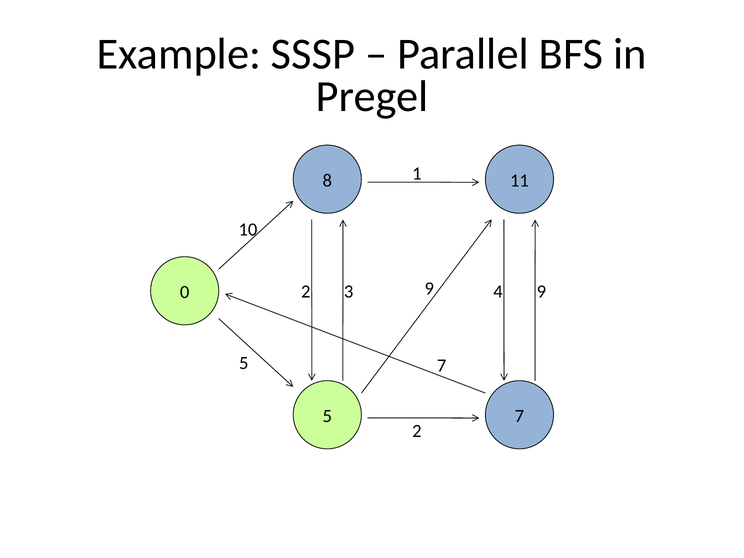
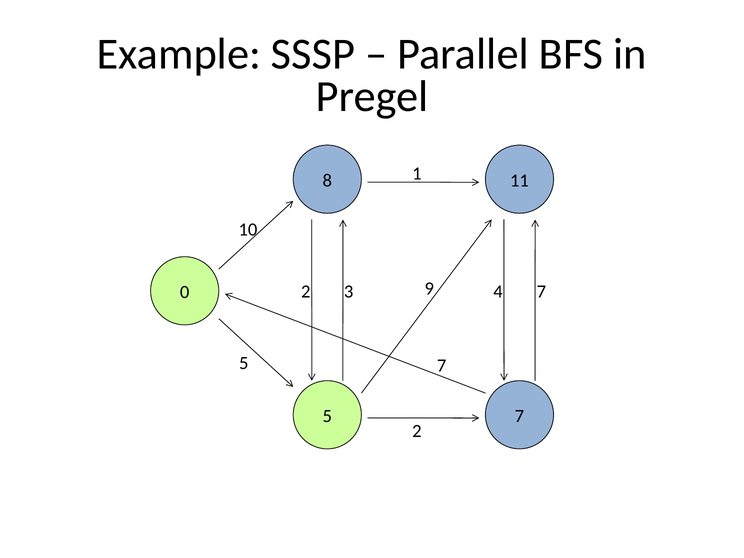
4 9: 9 -> 7
